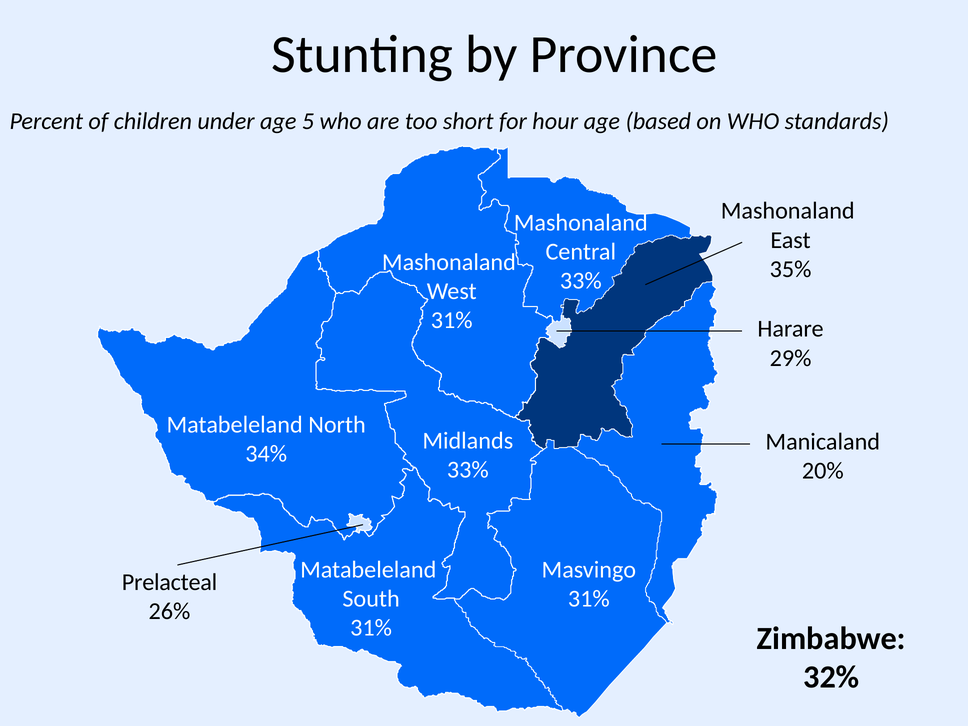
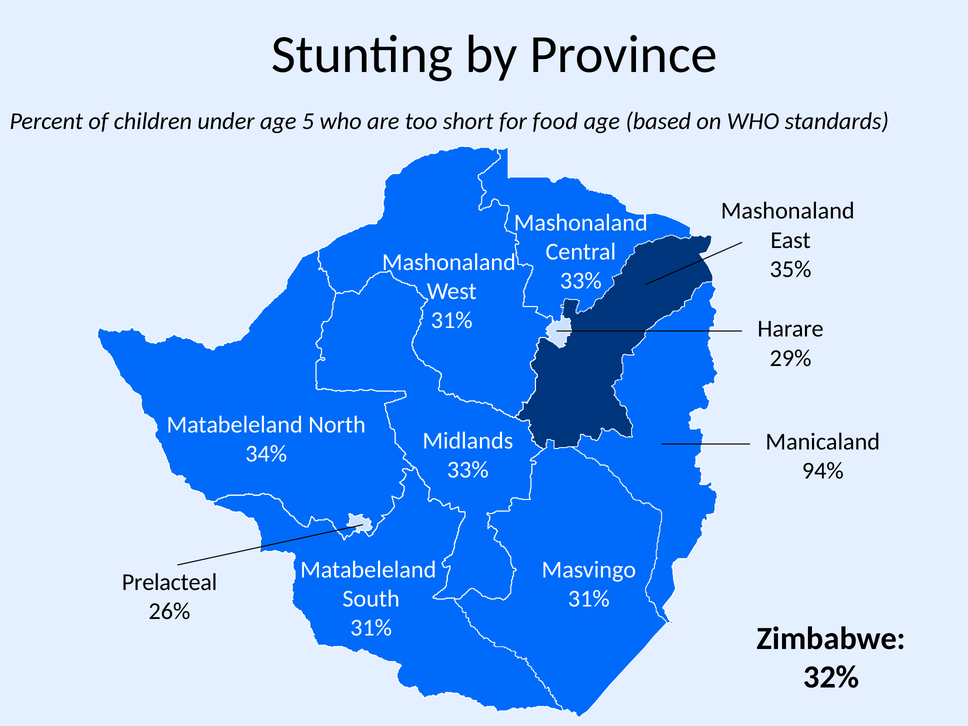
hour: hour -> food
20%: 20% -> 94%
